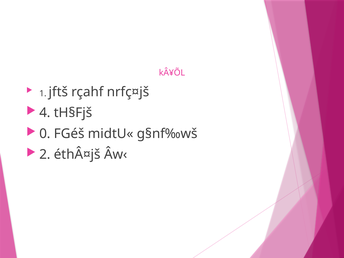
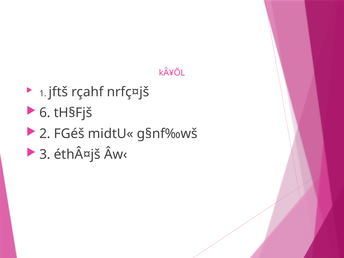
4: 4 -> 6
0: 0 -> 2
2: 2 -> 3
